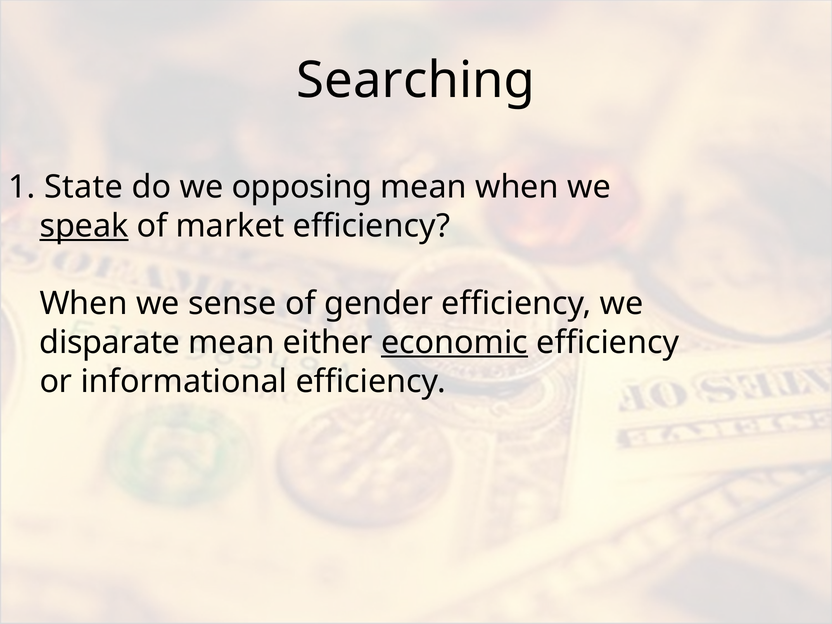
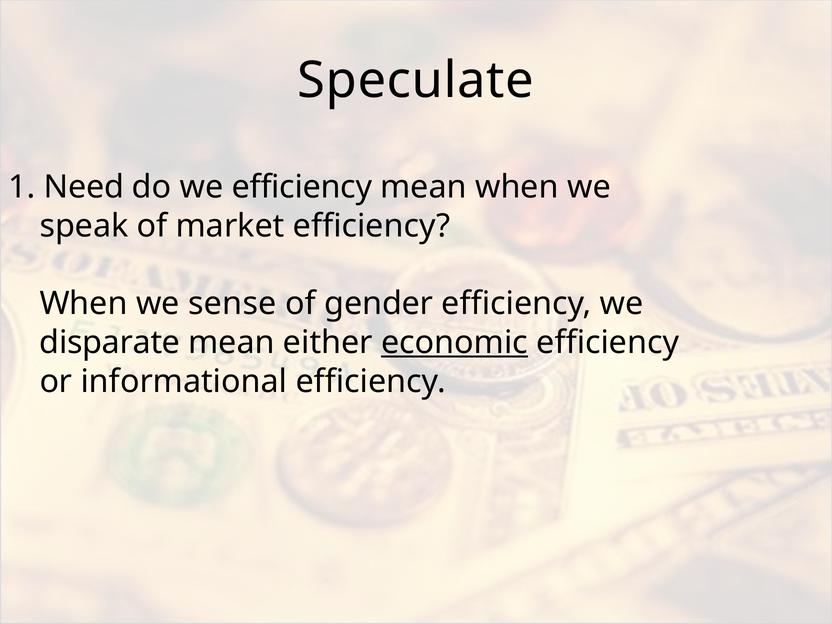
Searching: Searching -> Speculate
State: State -> Need
we opposing: opposing -> efficiency
speak underline: present -> none
